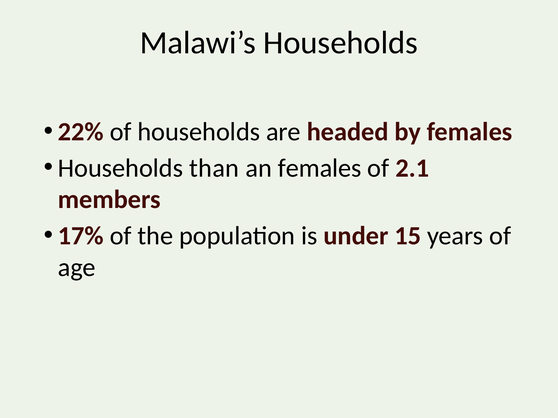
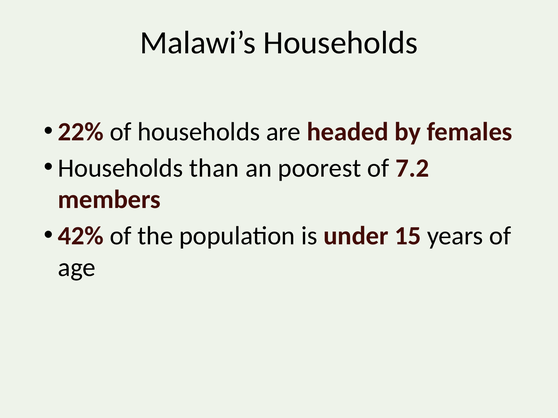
an females: females -> poorest
2.1: 2.1 -> 7.2
17%: 17% -> 42%
